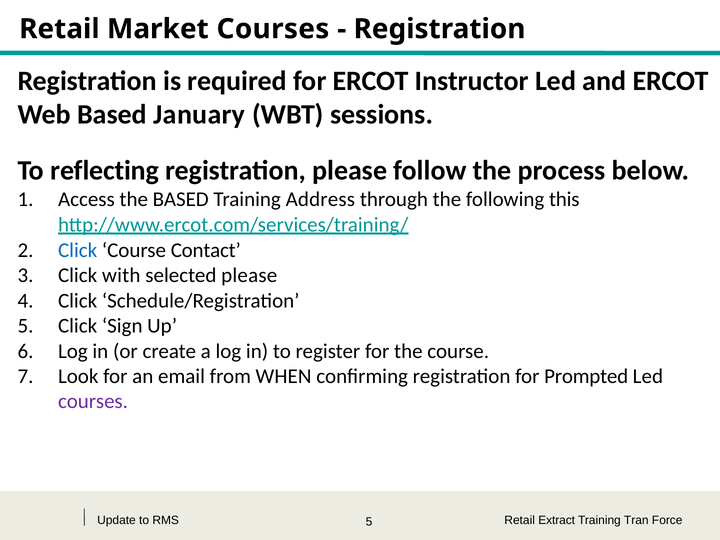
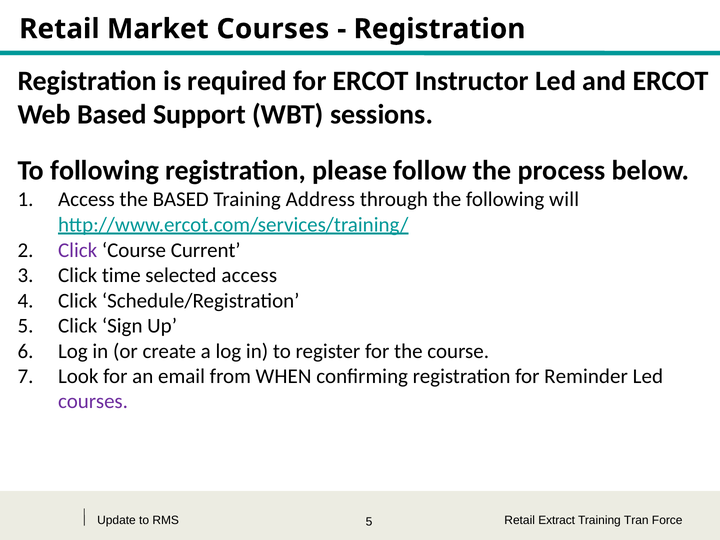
January: January -> Support
To reflecting: reflecting -> following
this: this -> will
Click at (78, 250) colour: blue -> purple
Contact: Contact -> Current
with: with -> time
selected please: please -> access
Prompted: Prompted -> Reminder
